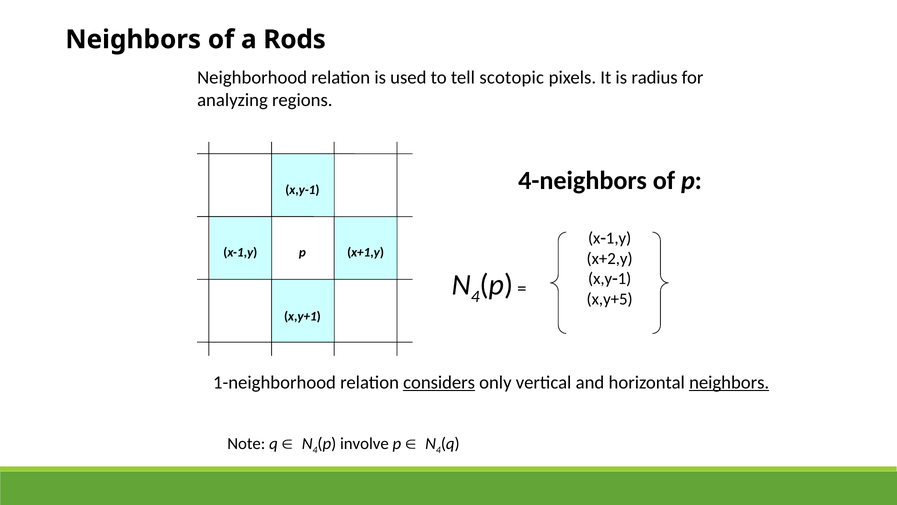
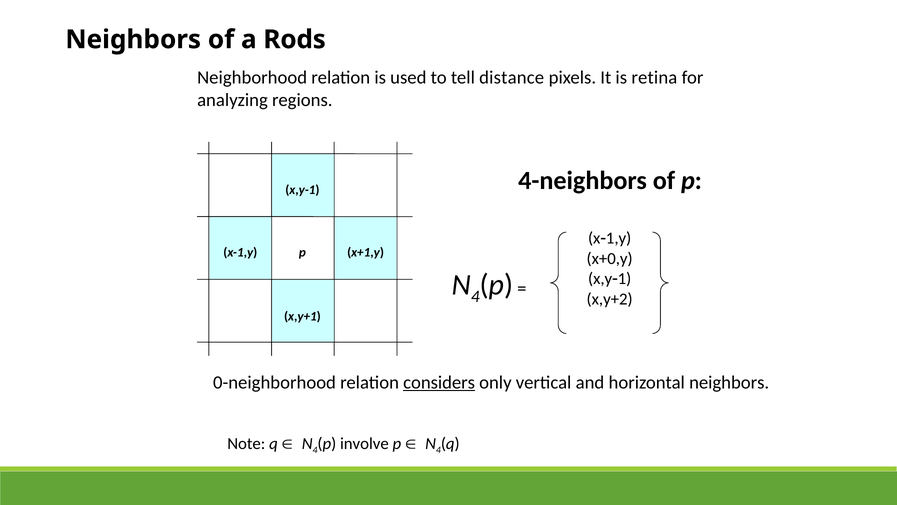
scotopic: scotopic -> distance
radius: radius -> retina
x+2,y: x+2,y -> x+0,y
x,y+5: x,y+5 -> x,y+2
1-neighborhood: 1-neighborhood -> 0-neighborhood
neighbors at (729, 382) underline: present -> none
